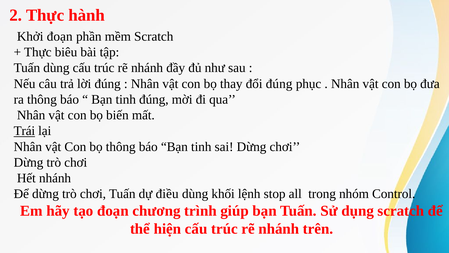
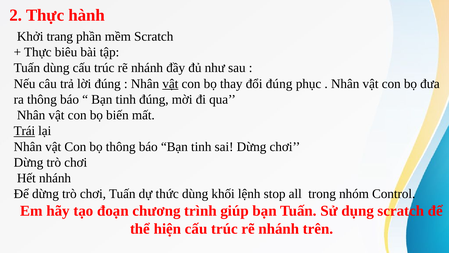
Khởi đoạn: đoạn -> trang
vật at (170, 84) underline: none -> present
điều: điều -> thức
